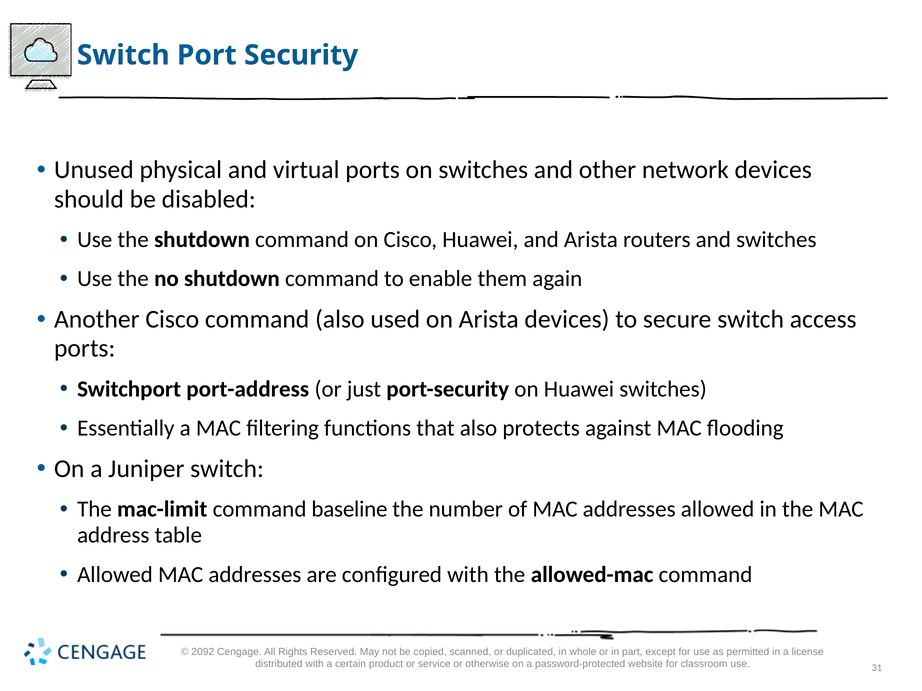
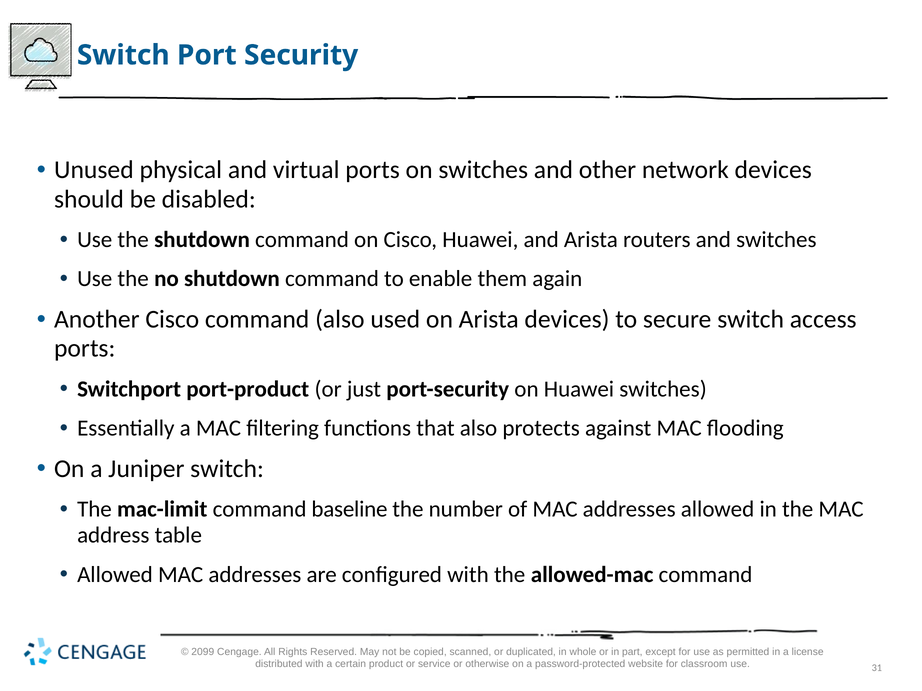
port-address: port-address -> port-product
2092: 2092 -> 2099
